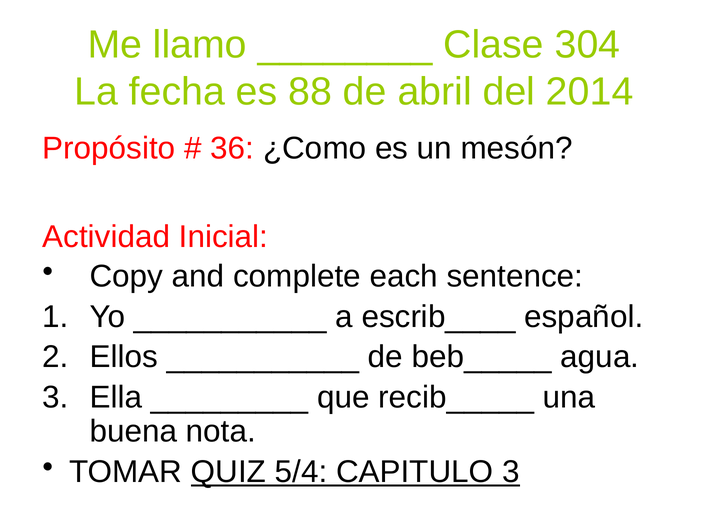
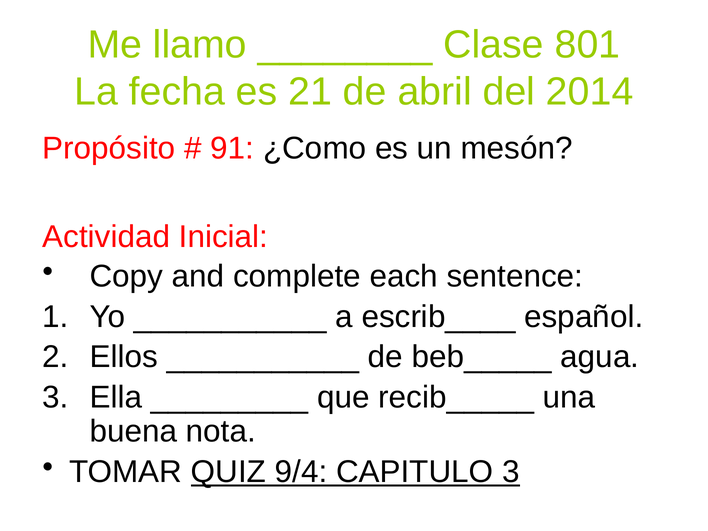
304: 304 -> 801
88: 88 -> 21
36: 36 -> 91
5/4: 5/4 -> 9/4
